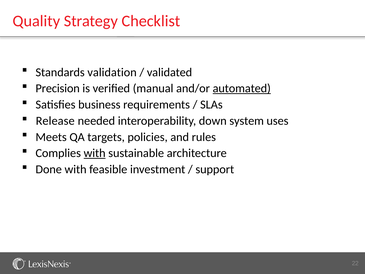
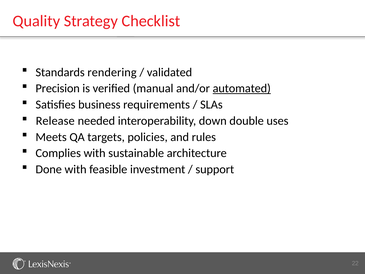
validation: validation -> rendering
system: system -> double
with at (95, 153) underline: present -> none
